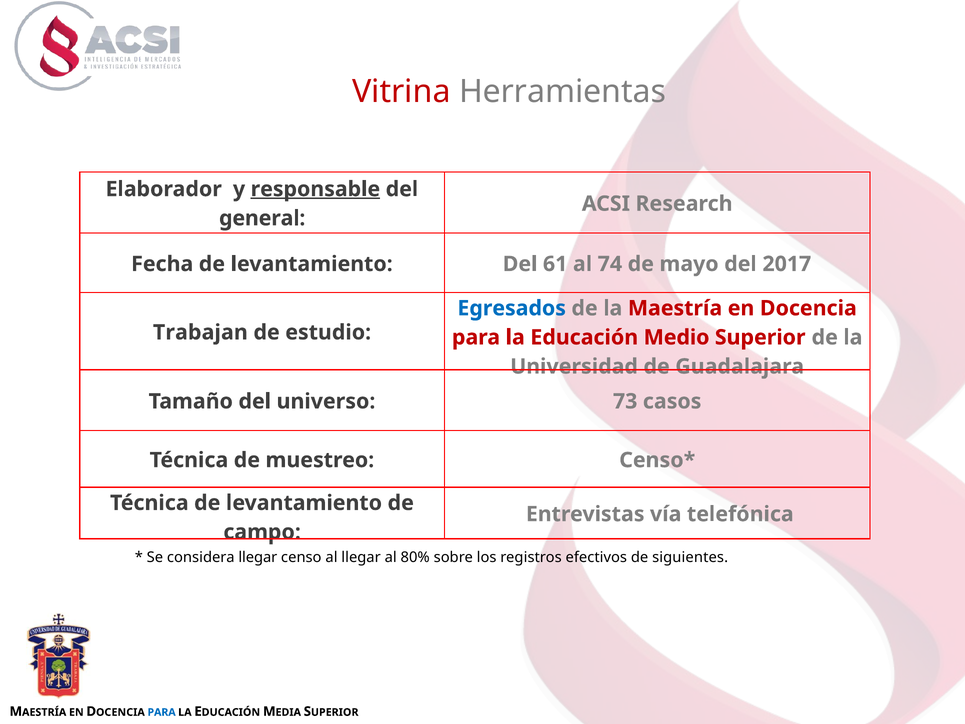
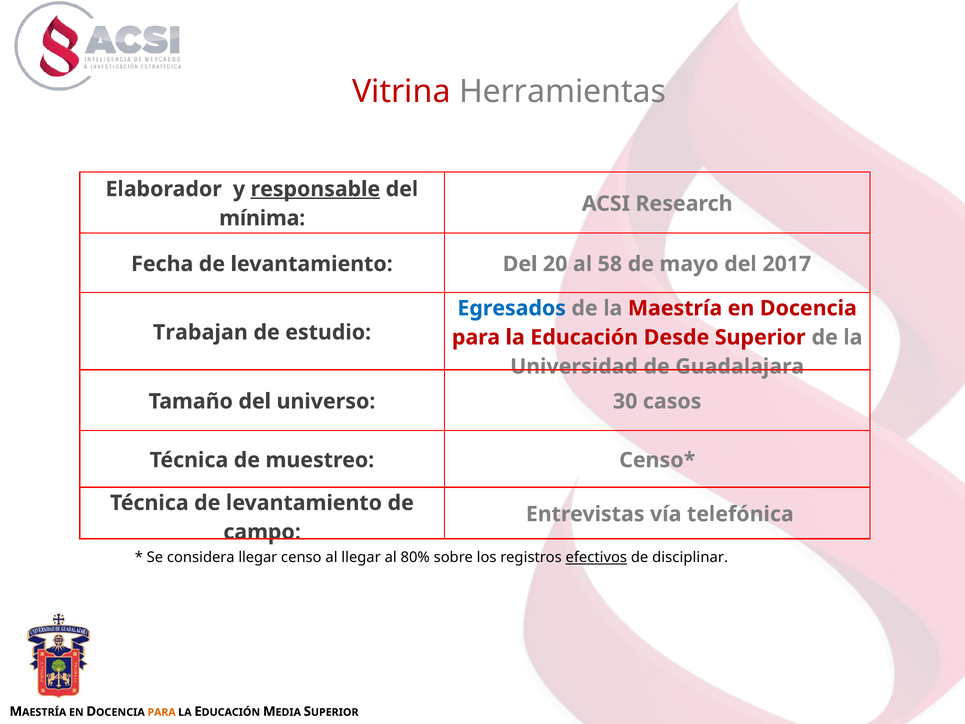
general: general -> mínima
61: 61 -> 20
74: 74 -> 58
Medio: Medio -> Desde
73: 73 -> 30
efectivos underline: none -> present
siguientes: siguientes -> disciplinar
PARA at (162, 712) colour: blue -> orange
